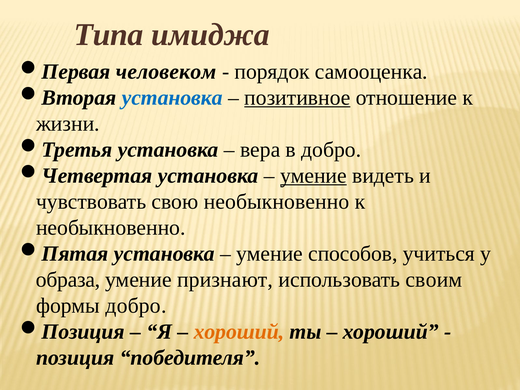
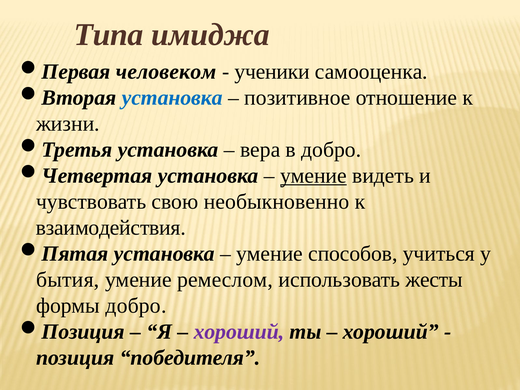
порядок: порядок -> ученики
позитивное underline: present -> none
необыкновенно at (111, 228): необыкновенно -> взаимодействия
образа: образа -> бытия
признают: признают -> ремеслом
своим: своим -> жесты
хороший at (239, 332) colour: orange -> purple
